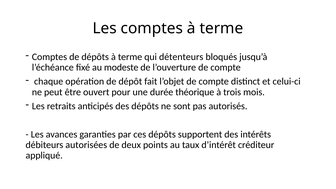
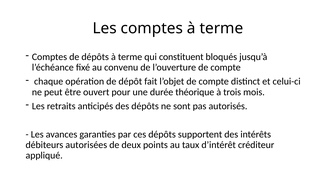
détenteurs: détenteurs -> constituent
modeste: modeste -> convenu
